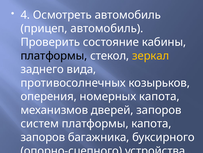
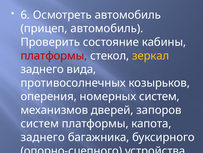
4: 4 -> 6
платформы at (54, 55) colour: black -> red
номерных капота: капота -> систем
запоров at (43, 137): запоров -> заднего
